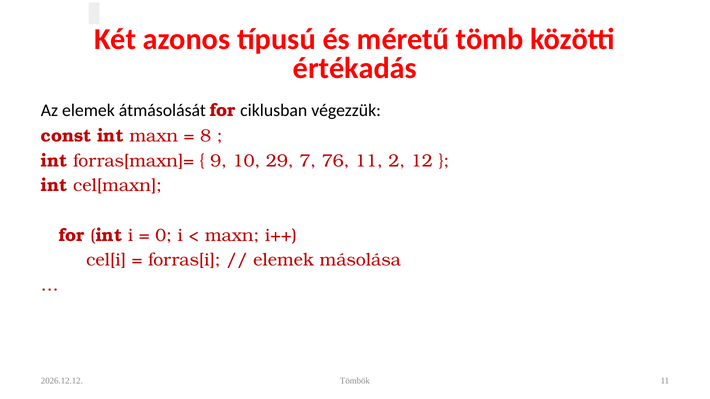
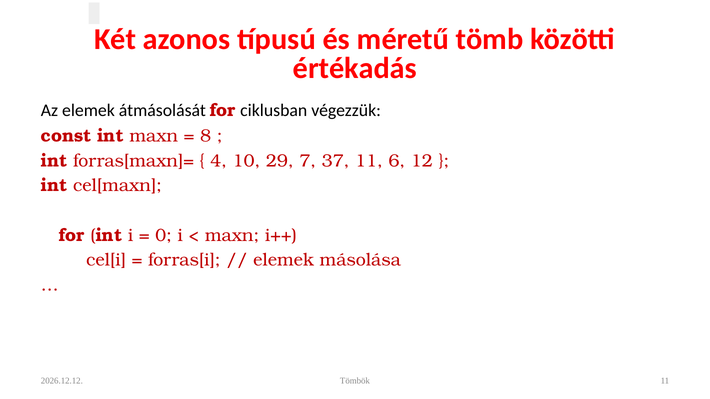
9: 9 -> 4
76: 76 -> 37
2: 2 -> 6
